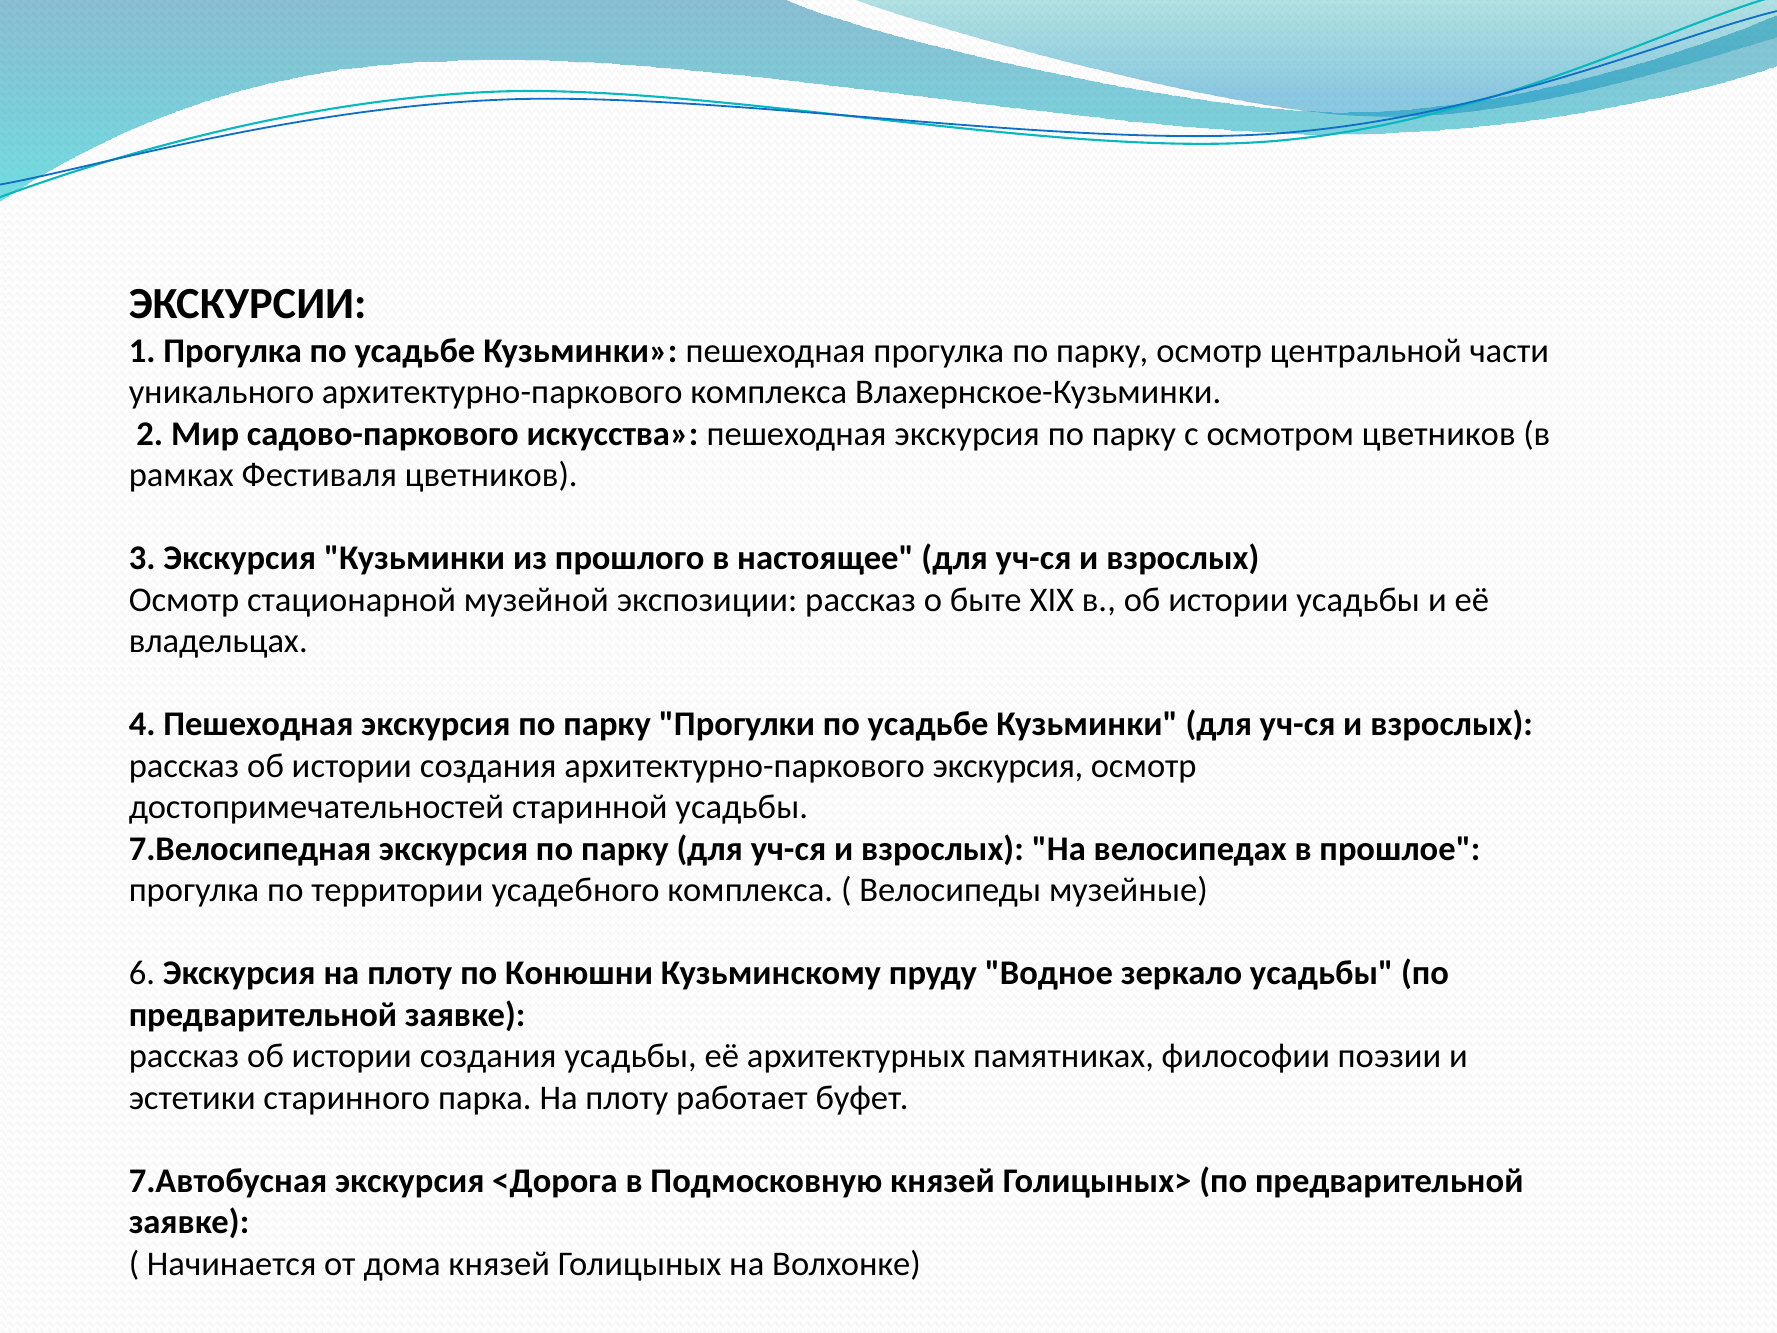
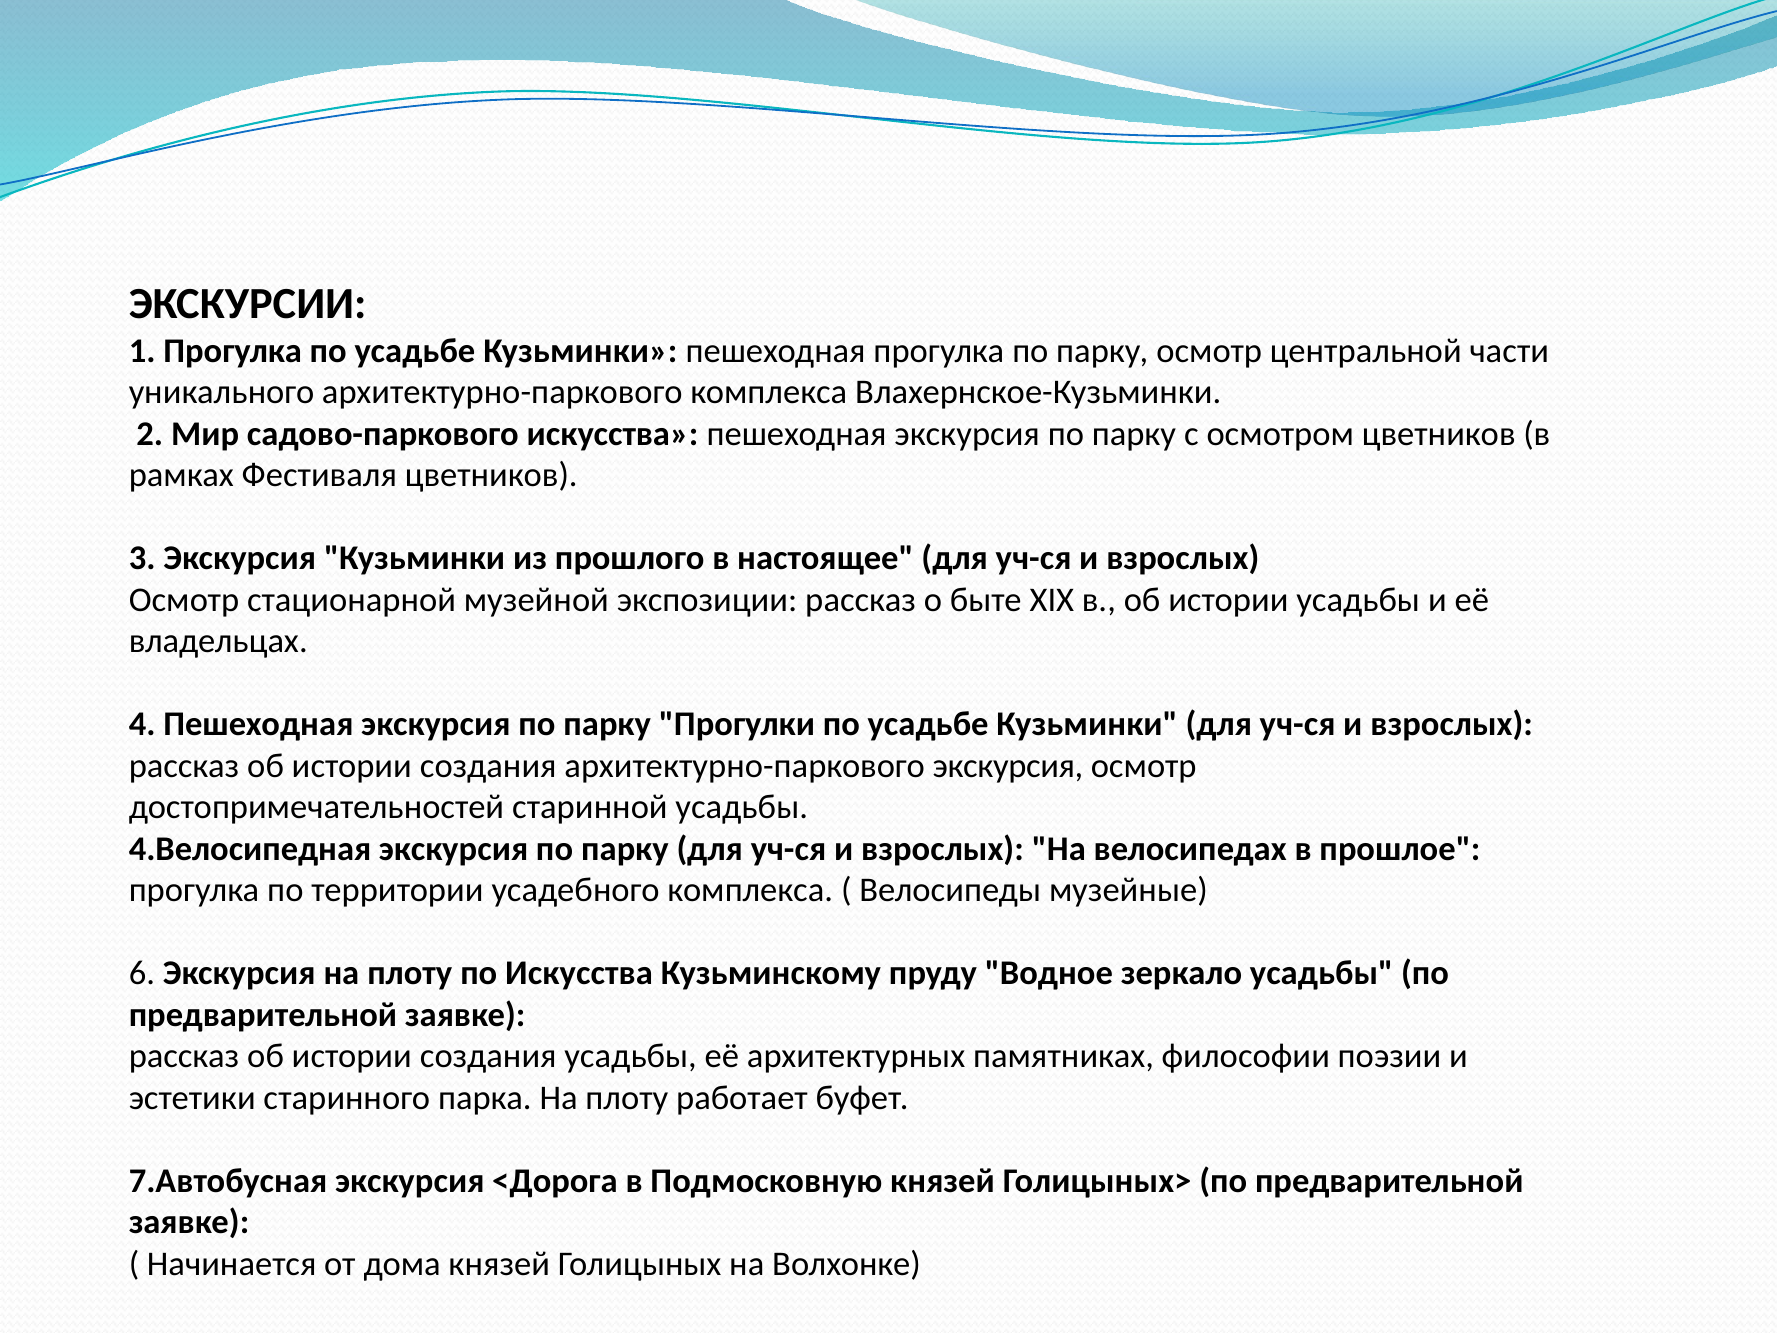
7.Велосипедная: 7.Велосипедная -> 4.Велосипедная
по Конюшни: Конюшни -> Искусства
